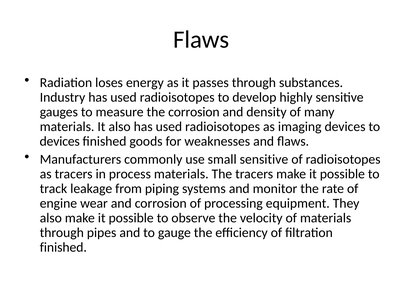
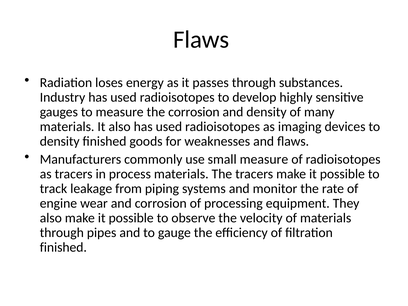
devices at (60, 141): devices -> density
small sensitive: sensitive -> measure
